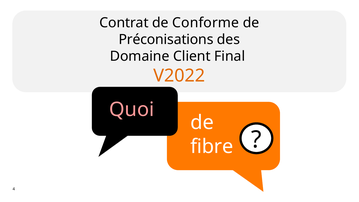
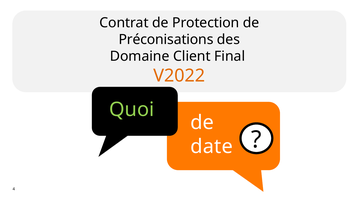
Conforme: Conforme -> Protection
Quoi colour: pink -> light green
fibre: fibre -> date
